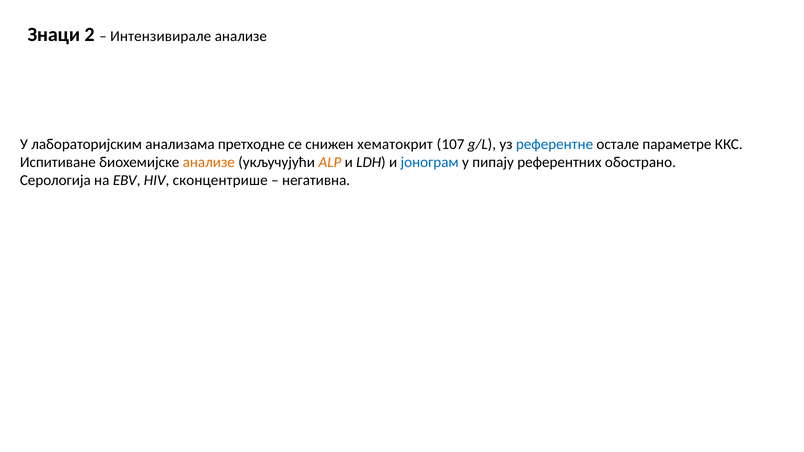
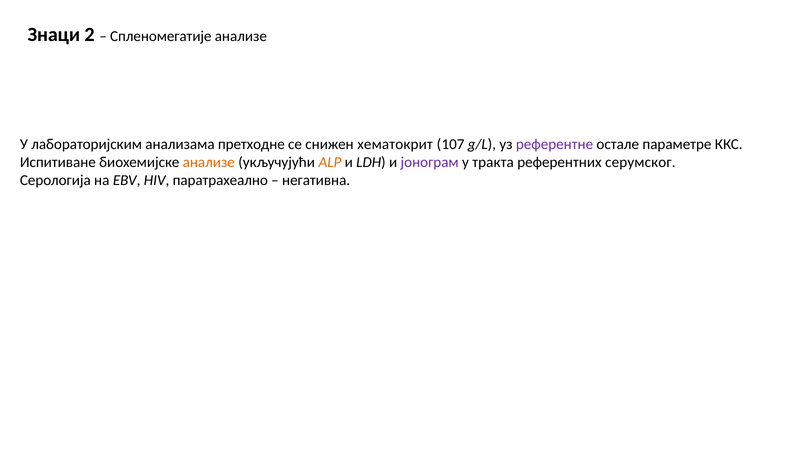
Интензивирале: Интензивирале -> Спленомегатије
референтне colour: blue -> purple
јонограм colour: blue -> purple
пипају: пипају -> тракта
обострано: обострано -> серумског
сконцентрише: сконцентрише -> паратрахеално
